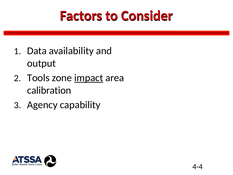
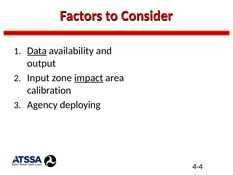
Data underline: none -> present
Tools: Tools -> Input
capability: capability -> deploying
